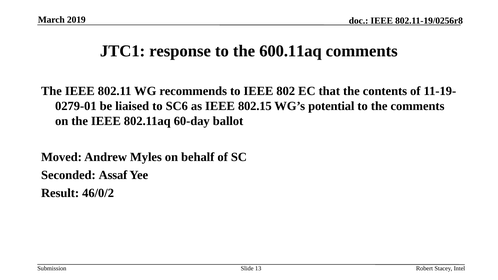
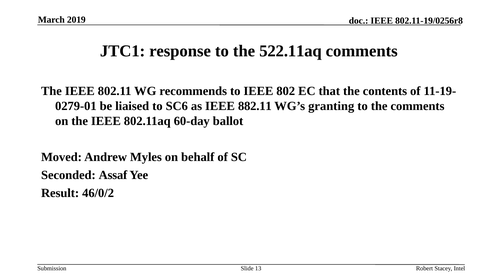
600.11aq: 600.11aq -> 522.11aq
802.15: 802.15 -> 882.11
potential: potential -> granting
